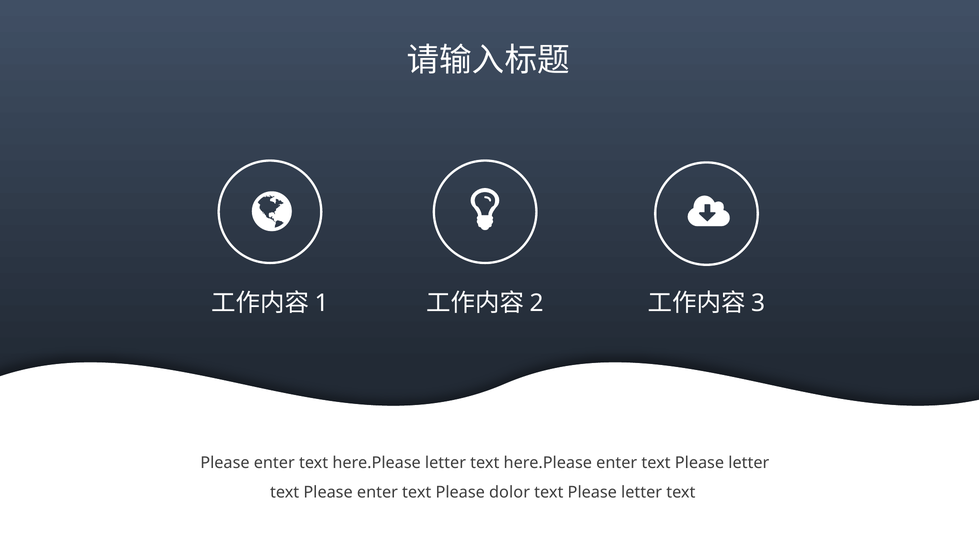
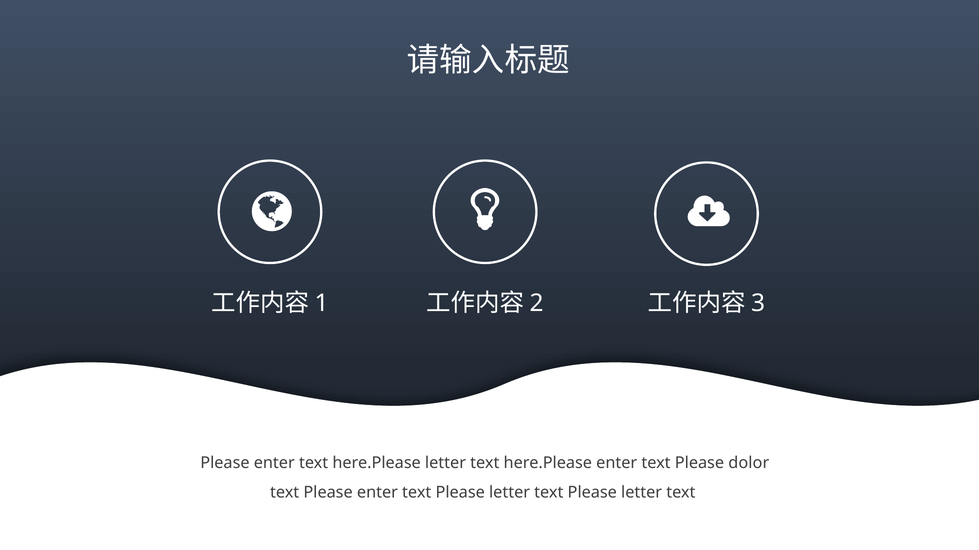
enter text Please letter: letter -> dolor
enter text Please dolor: dolor -> letter
